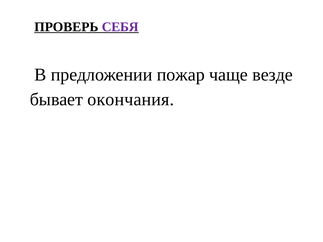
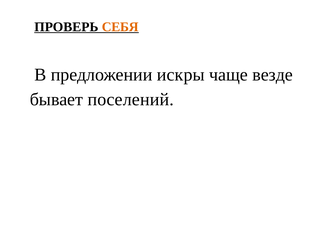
СЕБЯ colour: purple -> orange
пожар: пожар -> искры
окончания: окончания -> поселений
